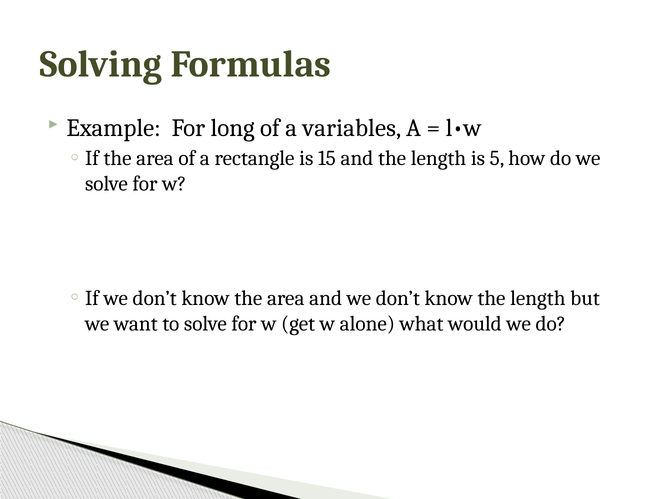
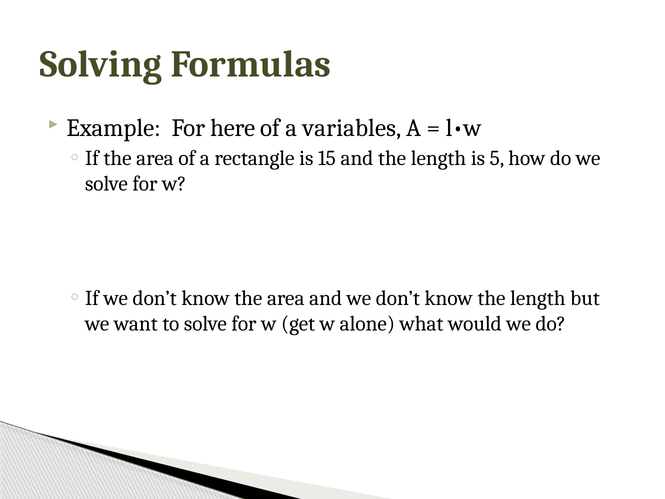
long: long -> here
